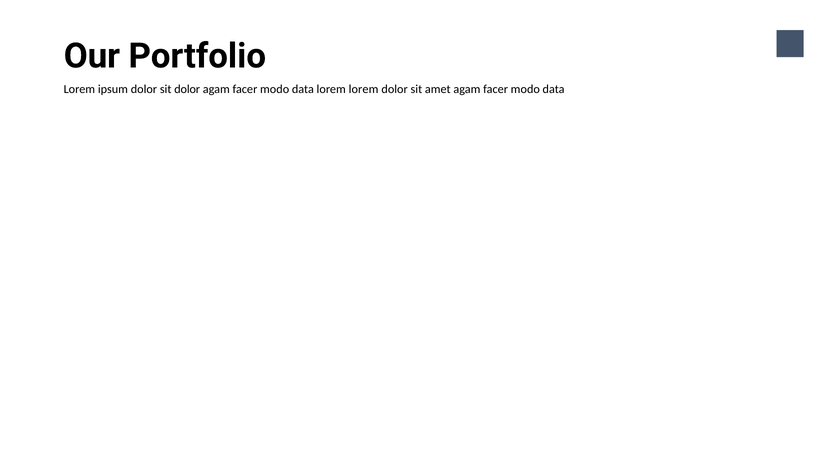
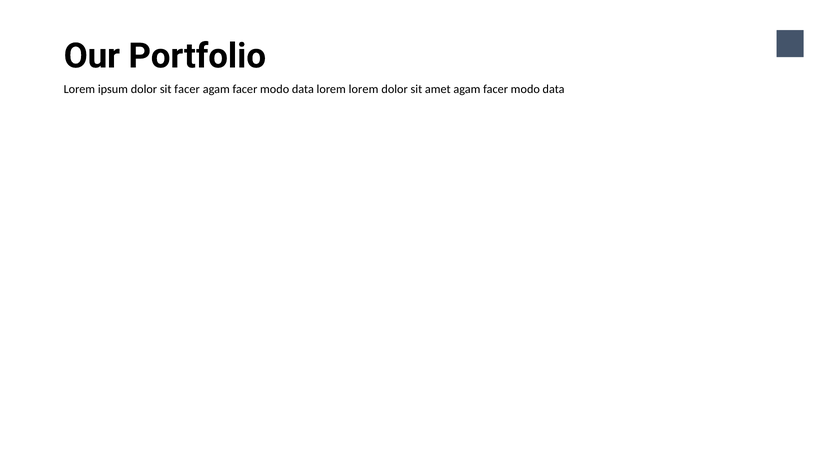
sit dolor: dolor -> facer
